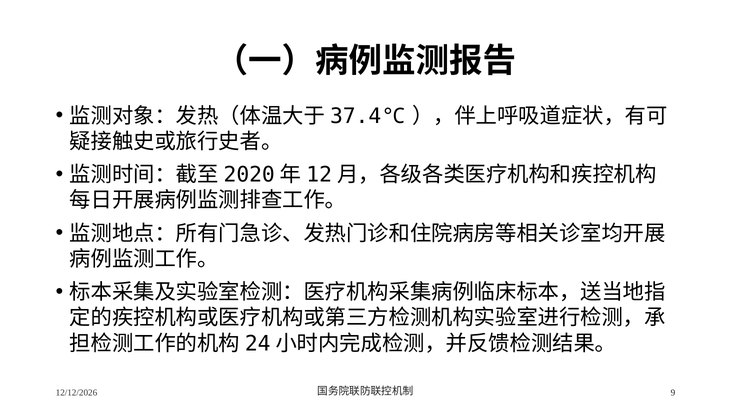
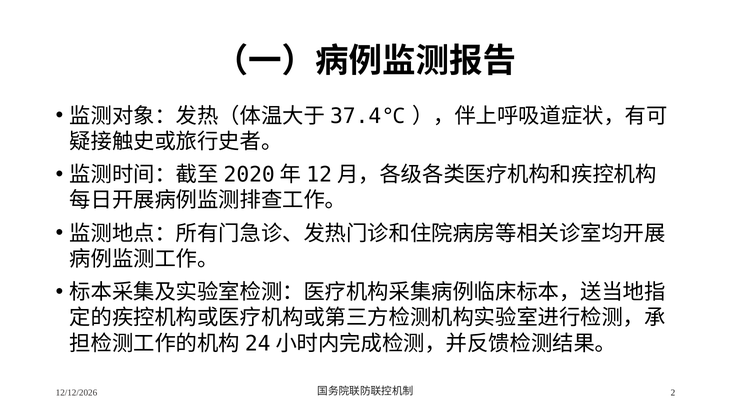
9: 9 -> 2
